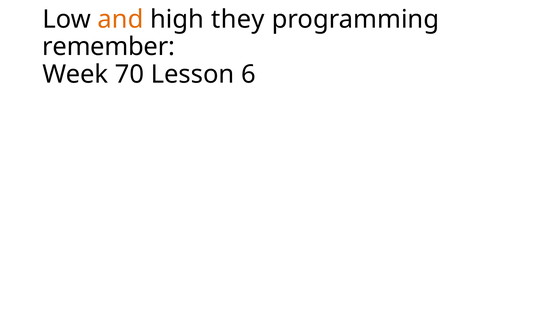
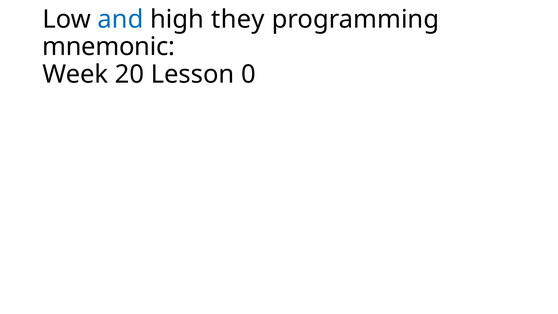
and colour: orange -> blue
remember: remember -> mnemonic
70: 70 -> 20
6: 6 -> 0
